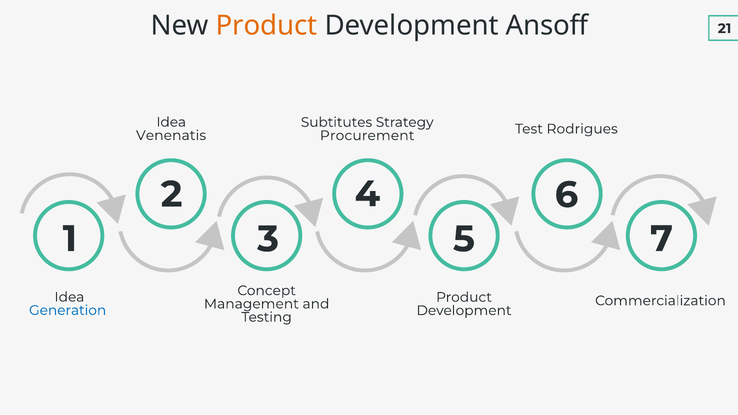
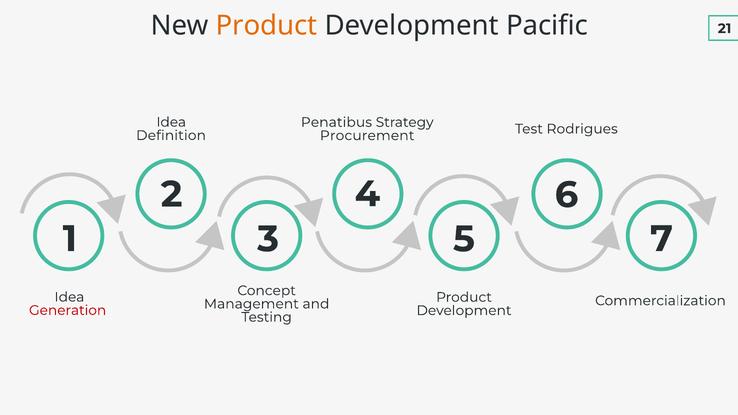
Ansoff: Ansoff -> Pacific
Subtitutes: Subtitutes -> Penatibus
Venenatis: Venenatis -> Definition
Generation colour: blue -> red
